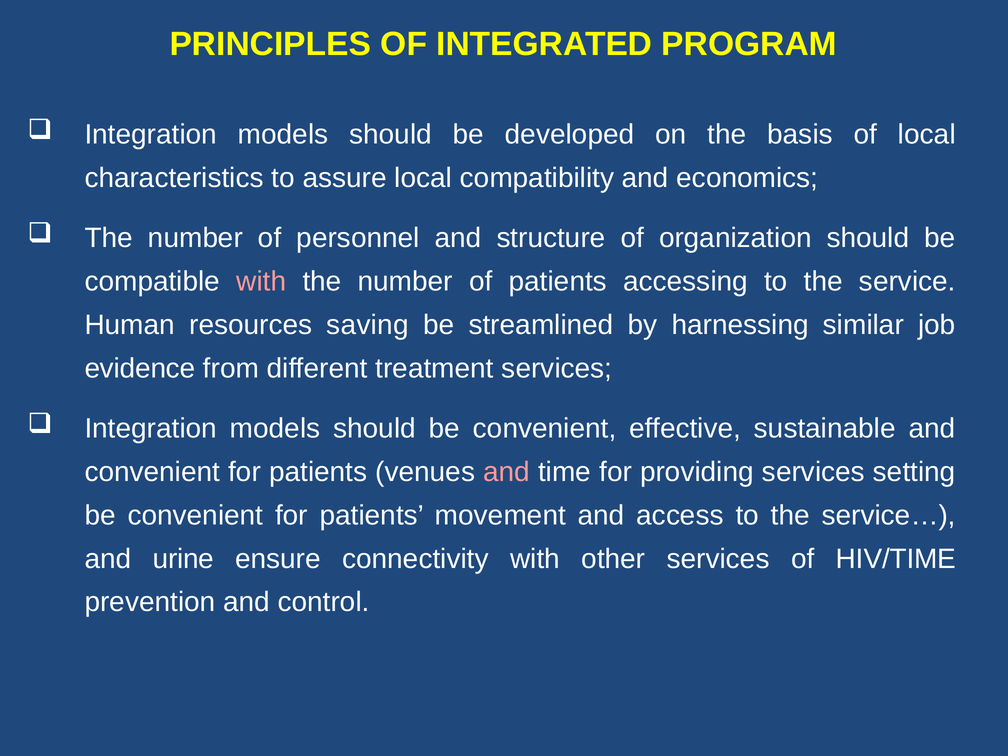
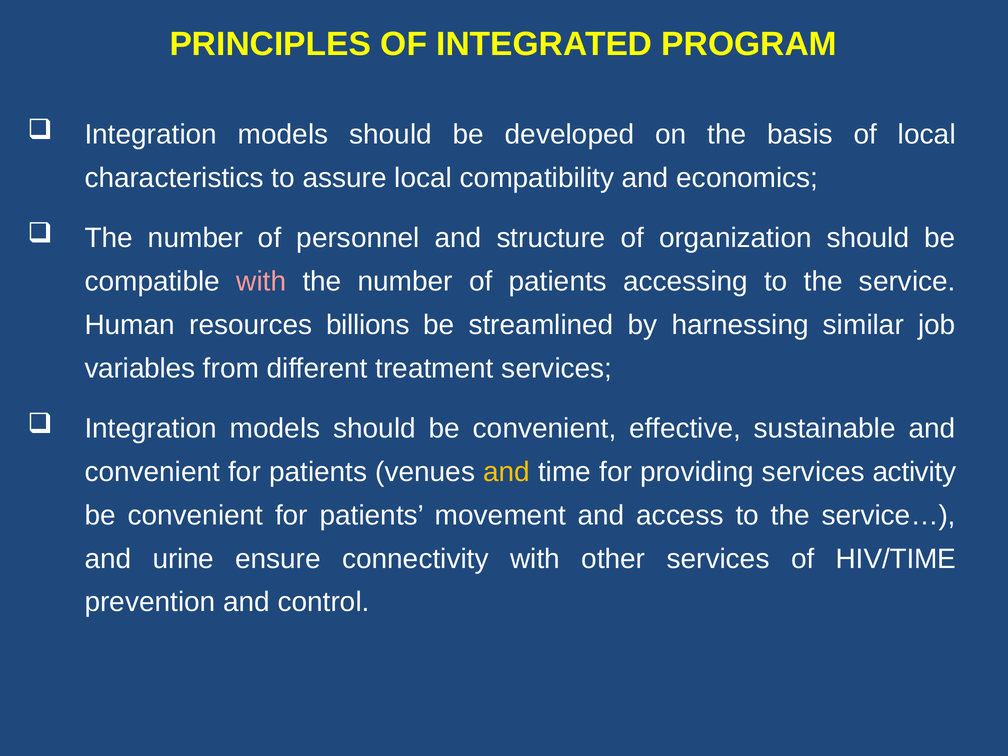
saving: saving -> billions
evidence: evidence -> variables
and at (507, 472) colour: pink -> yellow
setting: setting -> activity
